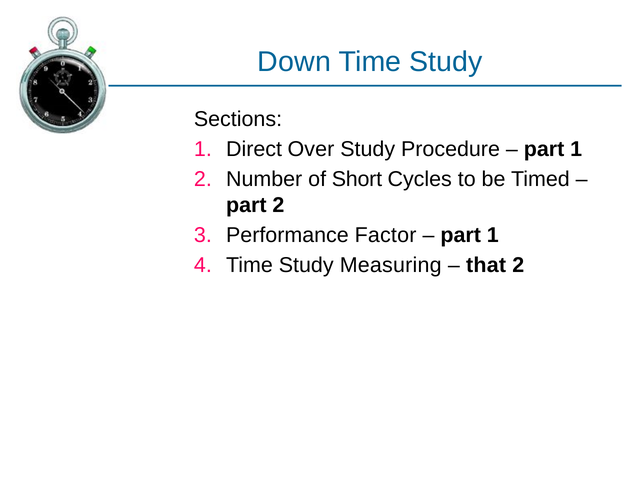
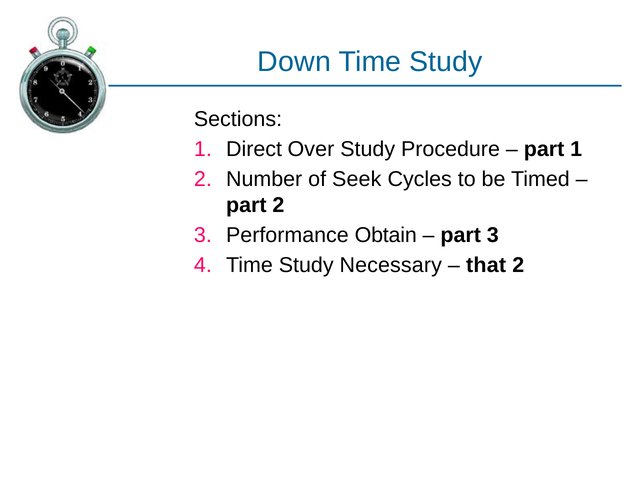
Short: Short -> Seek
Factor: Factor -> Obtain
1 at (493, 235): 1 -> 3
Measuring: Measuring -> Necessary
